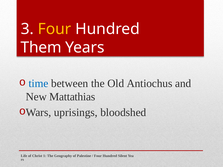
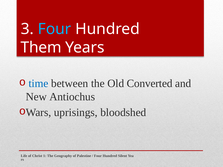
Four at (55, 29) colour: yellow -> light blue
Antiochus: Antiochus -> Converted
Mattathias: Mattathias -> Antiochus
